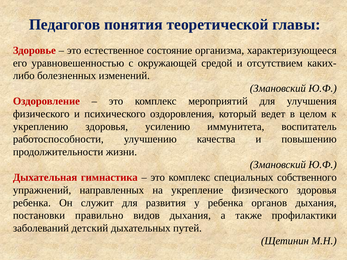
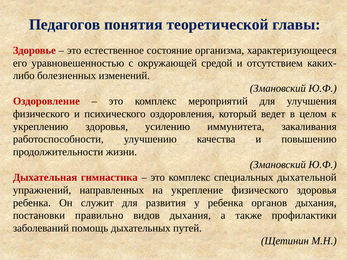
воспитатель: воспитатель -> закаливания
собственного: собственного -> дыхательной
детский: детский -> помощь
